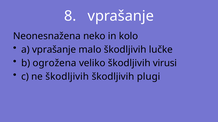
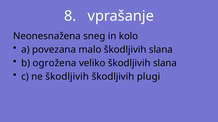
neko: neko -> sneg
a vprašanje: vprašanje -> povezana
malo škodljivih lučke: lučke -> slana
veliko škodljivih virusi: virusi -> slana
